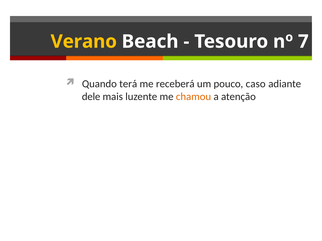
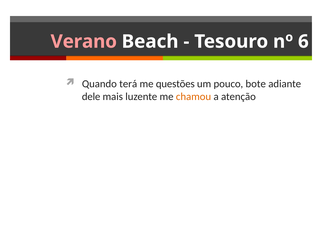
Verano colour: yellow -> pink
7: 7 -> 6
receberá: receberá -> questões
caso: caso -> bote
